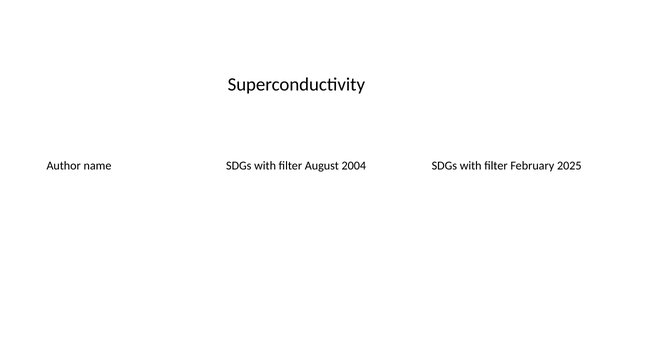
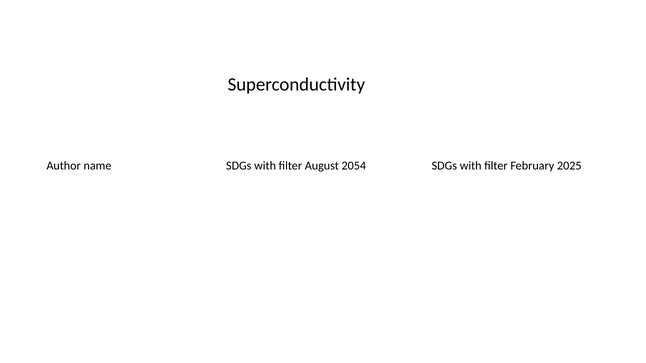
2004: 2004 -> 2054
